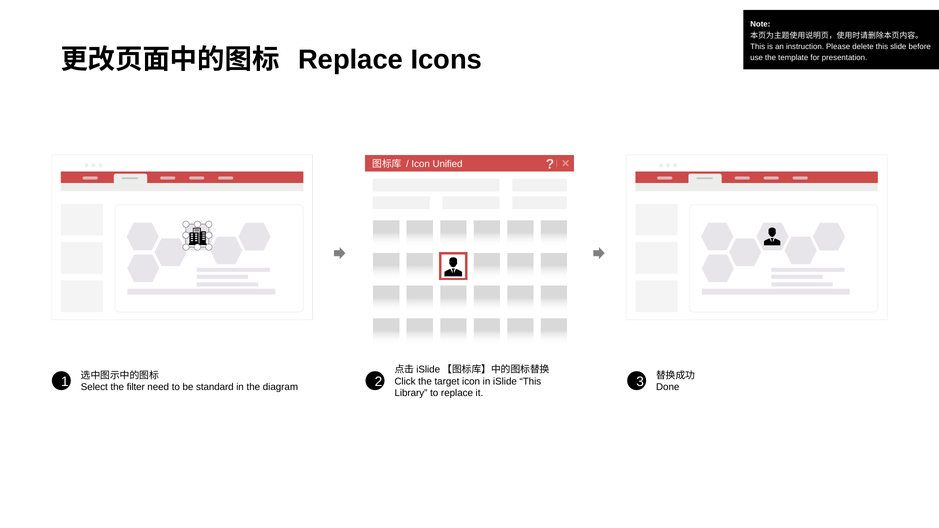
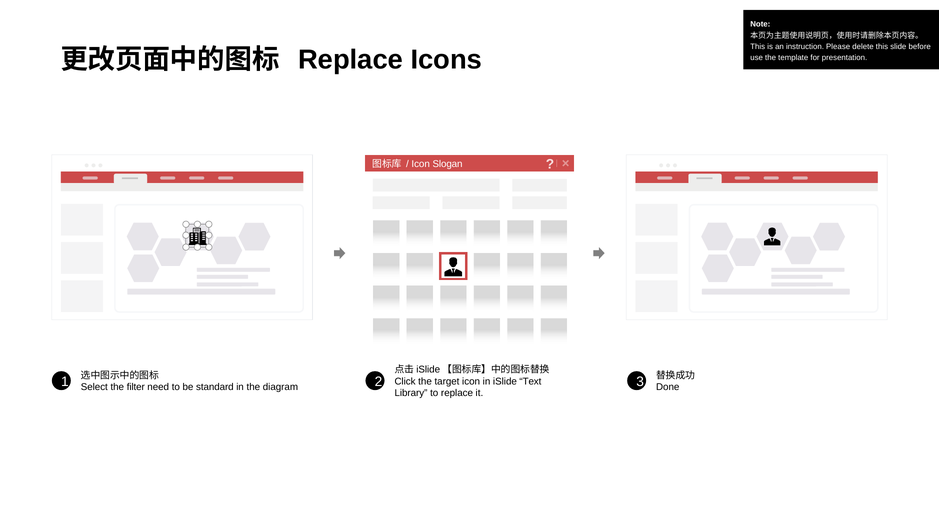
Unified: Unified -> Slogan
iSlide This: This -> Text
